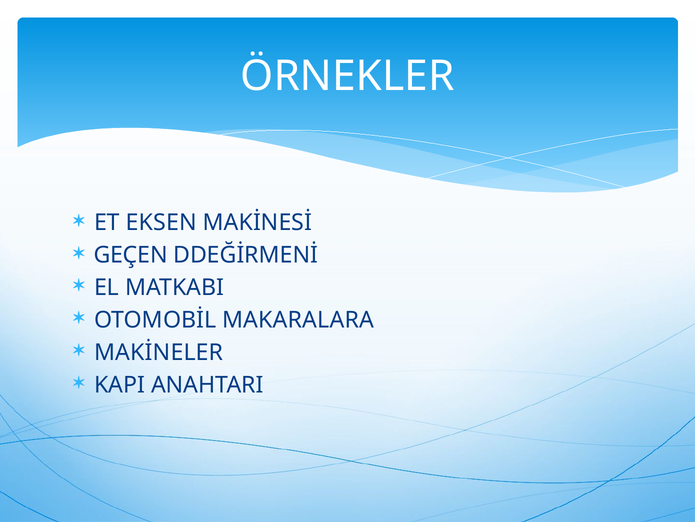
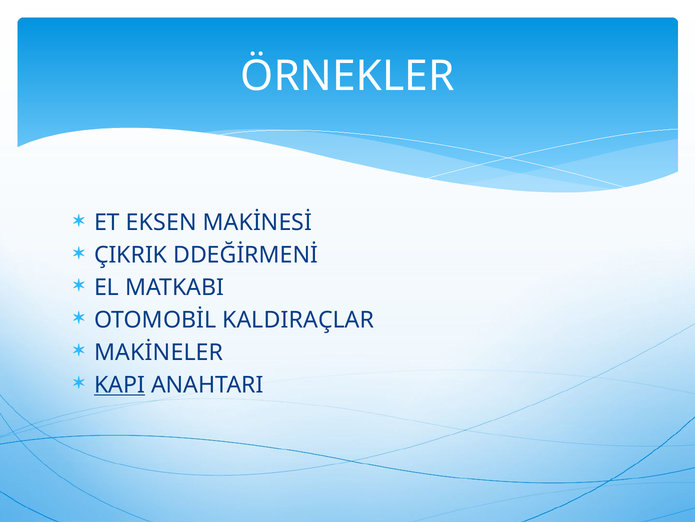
GEÇEN: GEÇEN -> ÇIKRIK
MAKARALARA: MAKARALARA -> KALDIRAÇLAR
KAPI underline: none -> present
